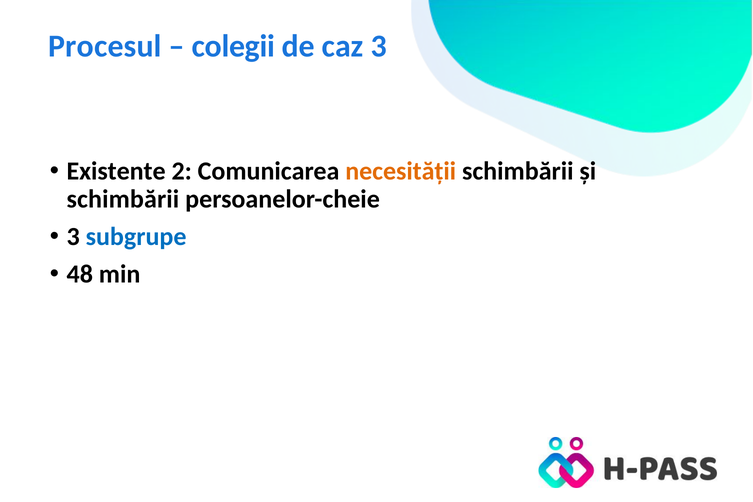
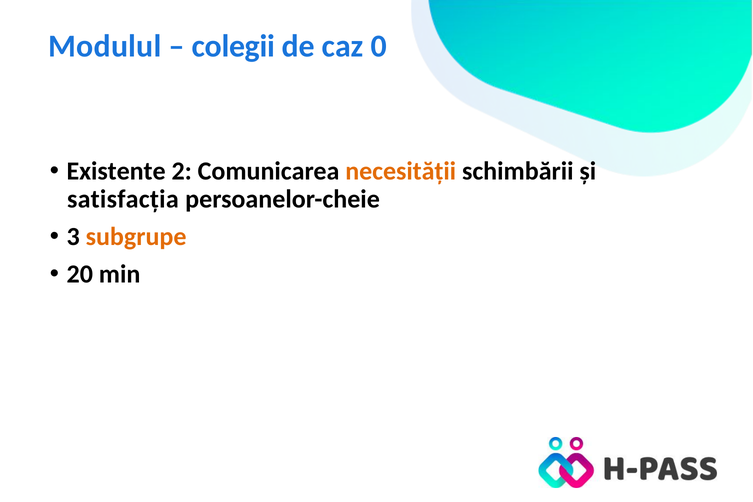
Procesul: Procesul -> Modulul
caz 3: 3 -> 0
schimbării at (123, 199): schimbării -> satisfacția
subgrupe colour: blue -> orange
48: 48 -> 20
